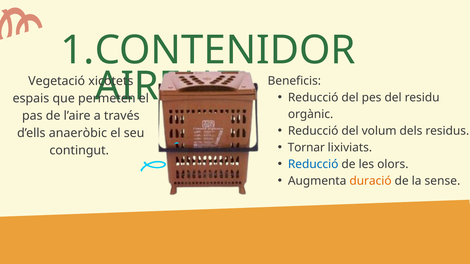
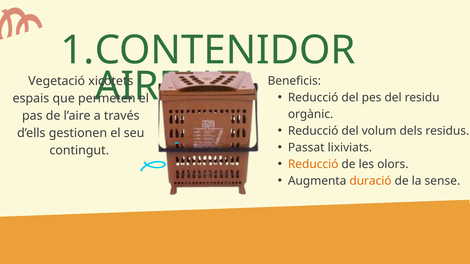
anaeròbic: anaeròbic -> gestionen
Tornar: Tornar -> Passat
Reducció at (313, 164) colour: blue -> orange
